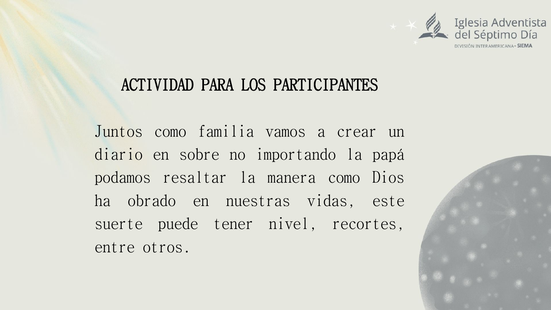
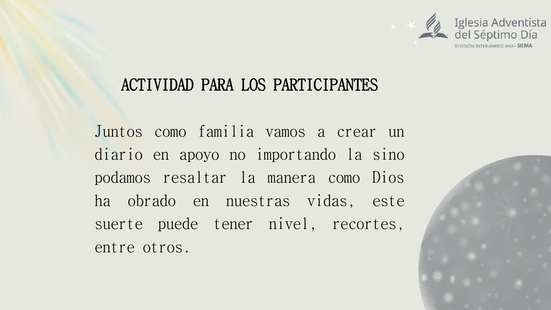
sobre: sobre -> apoyo
papá: papá -> sino
